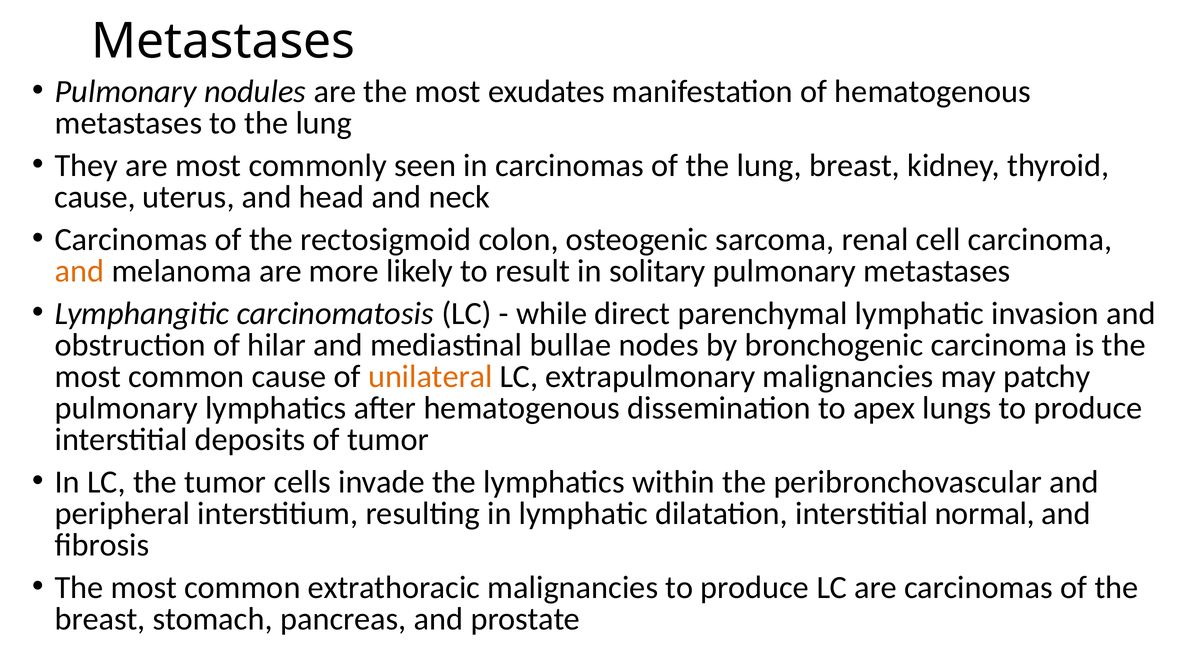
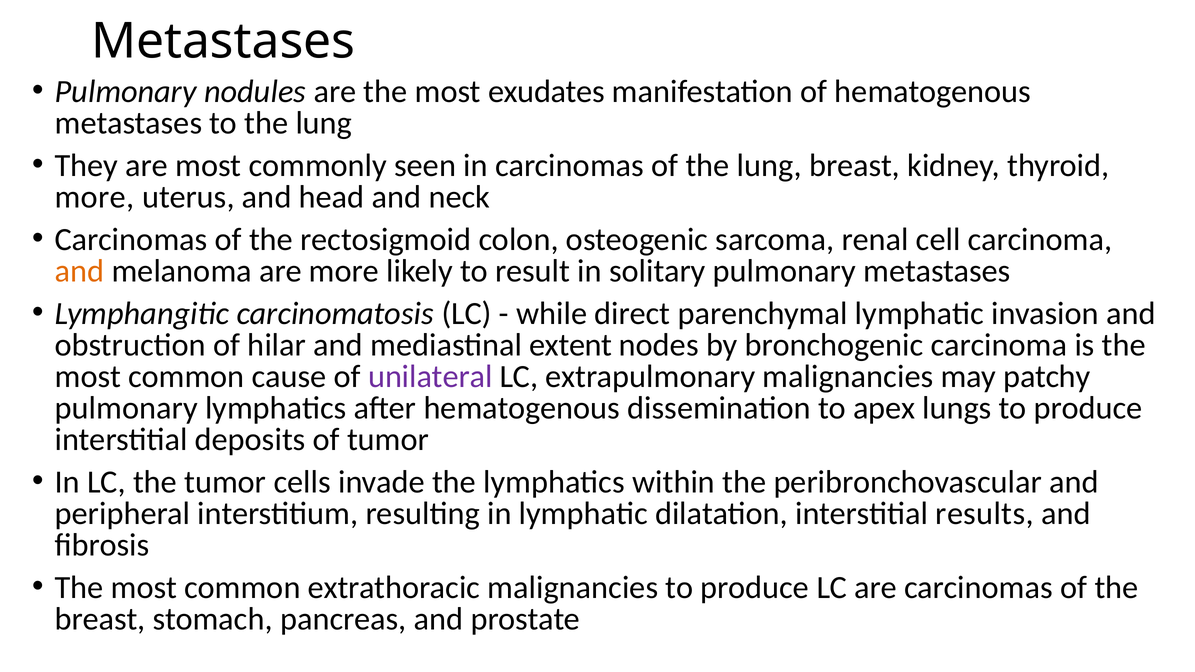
cause at (95, 197): cause -> more
bullae: bullae -> extent
unilateral colour: orange -> purple
normal: normal -> results
